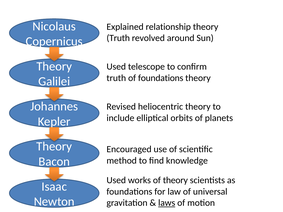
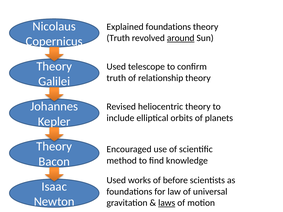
Explained relationship: relationship -> foundations
around underline: none -> present
of foundations: foundations -> relationship
of theory: theory -> before
